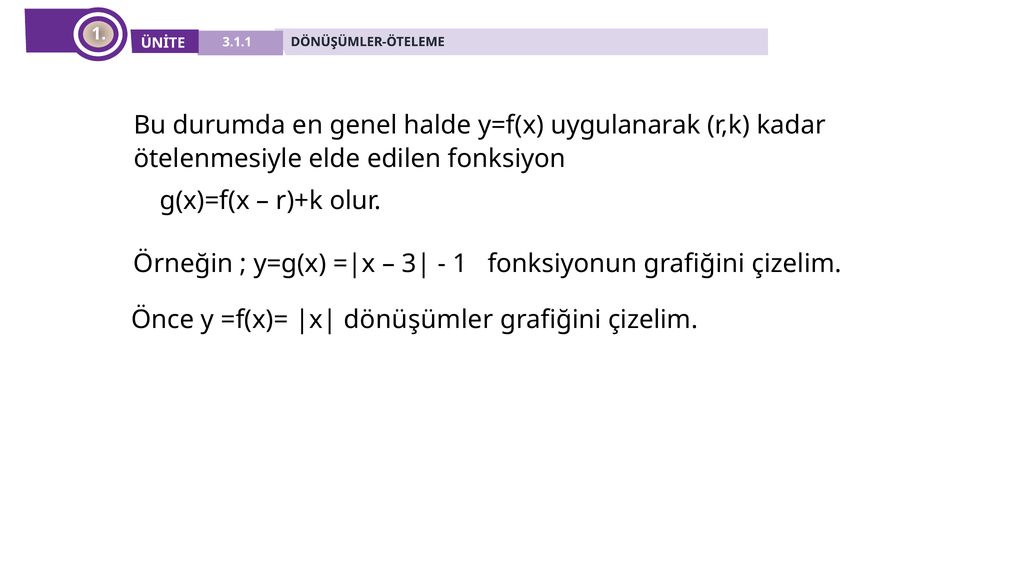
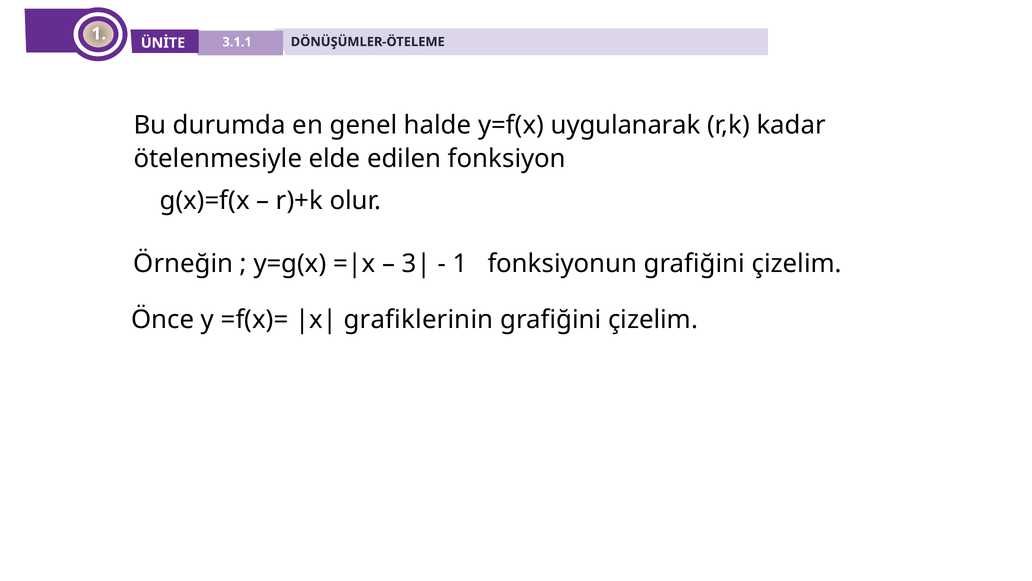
dönüşümler: dönüşümler -> grafiklerinin
